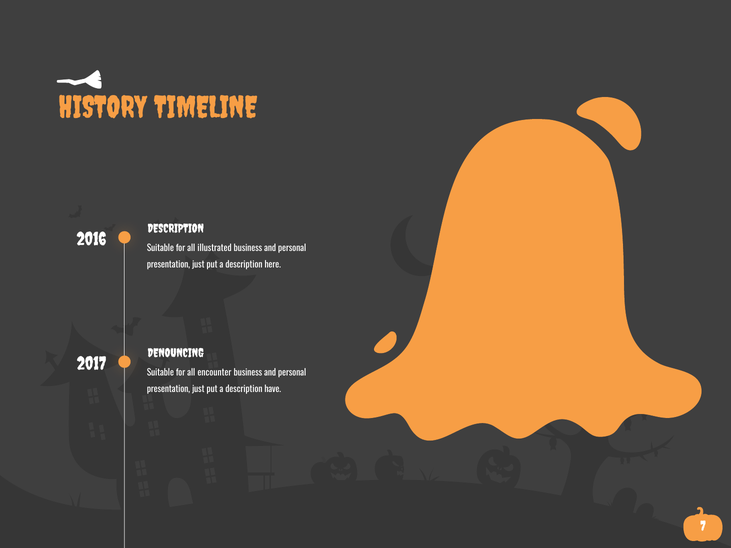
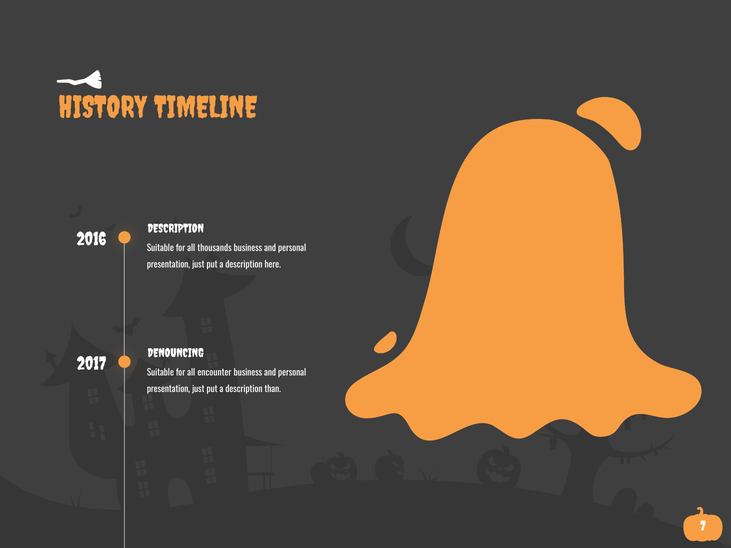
illustrated: illustrated -> thousands
have: have -> than
